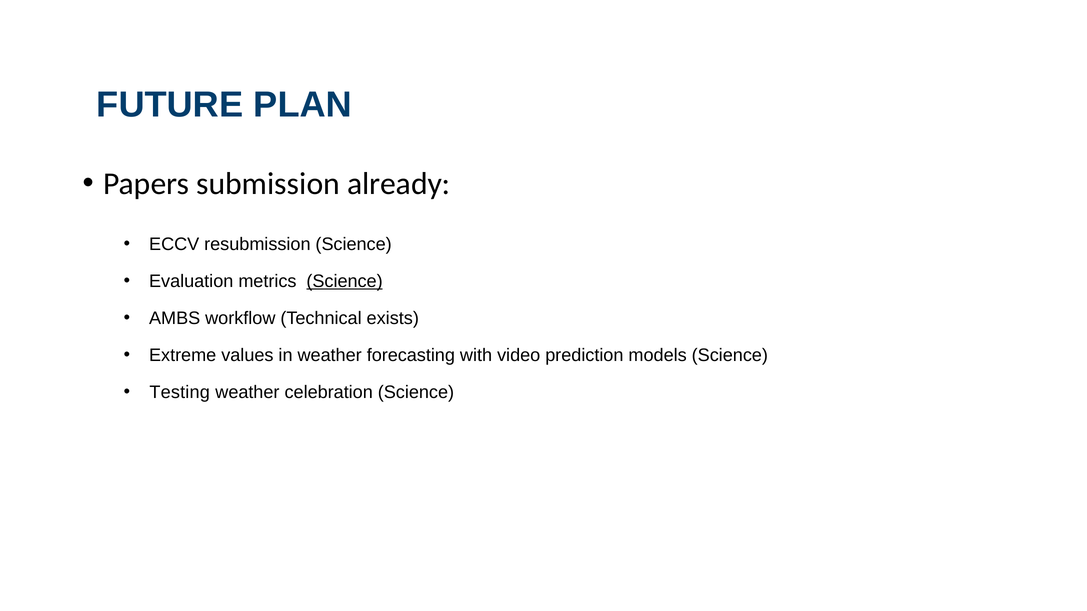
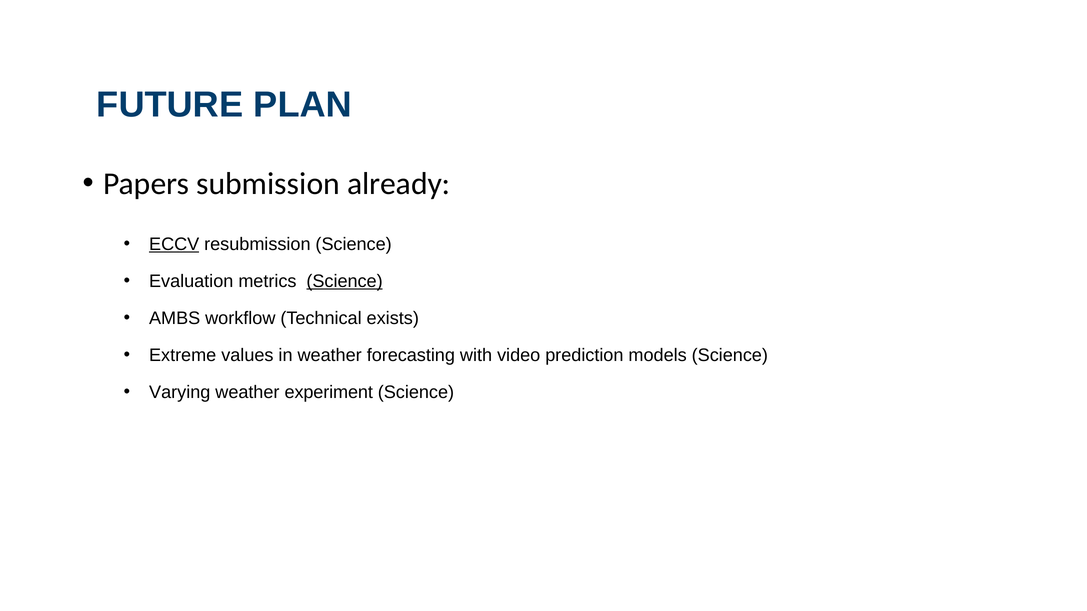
ECCV underline: none -> present
Testing: Testing -> Varying
celebration: celebration -> experiment
